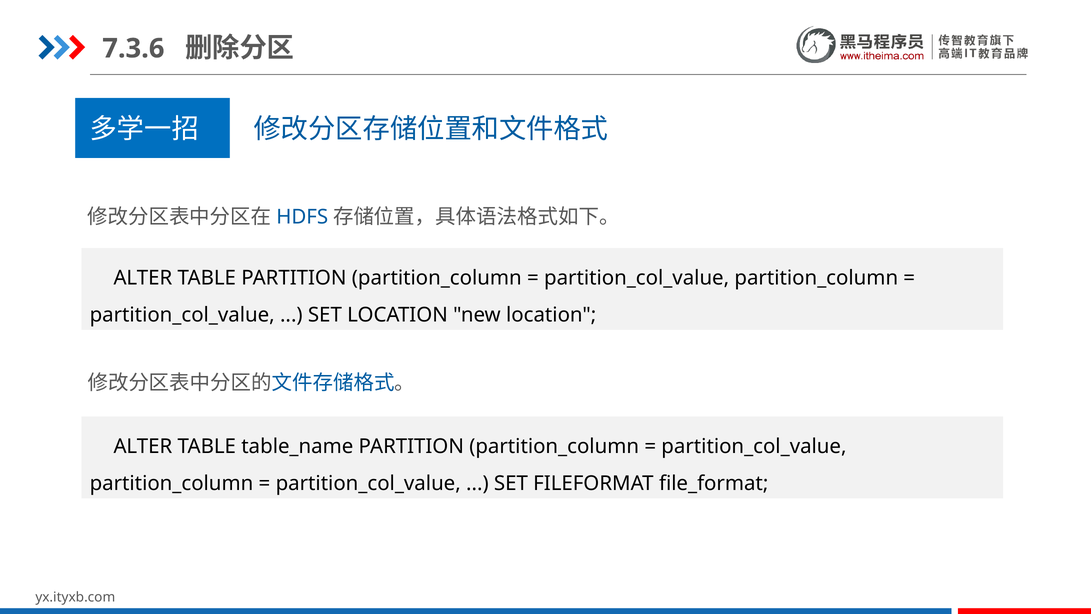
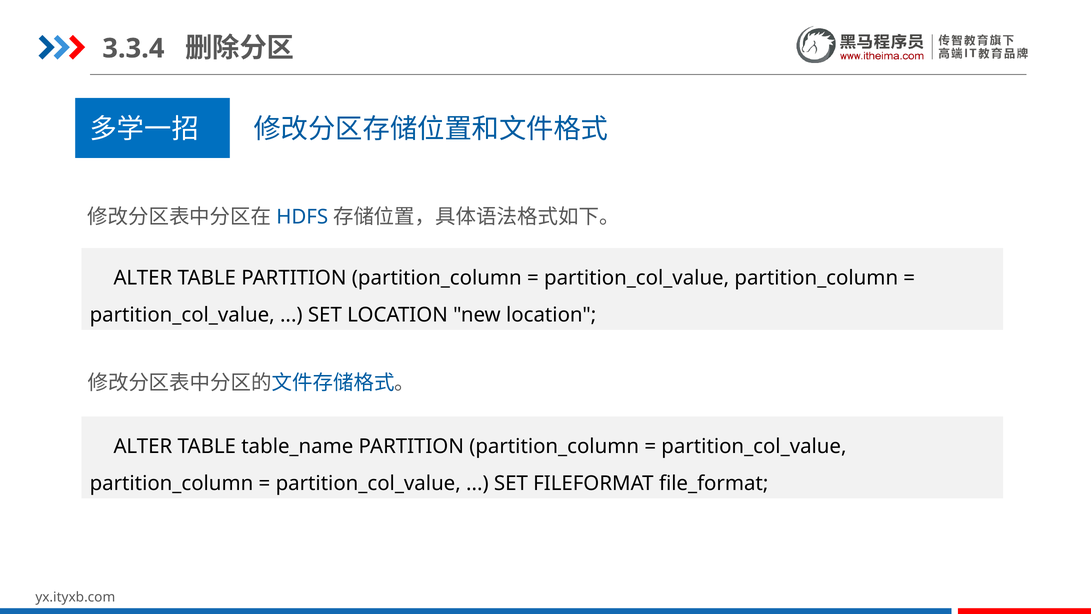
7.3.6: 7.3.6 -> 3.3.4
